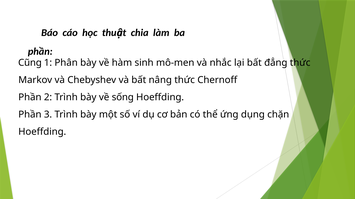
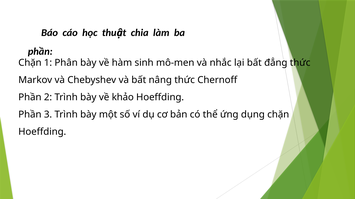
Cũng at (30, 63): Cũng -> Chặn
sống: sống -> khảo
